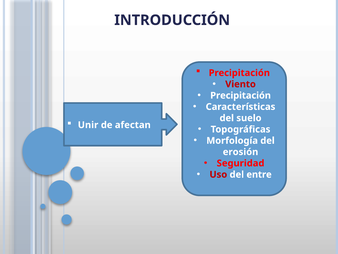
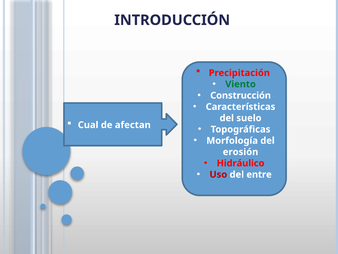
Viento colour: red -> green
Precipitación at (241, 95): Precipitación -> Construcción
Unir: Unir -> Cual
Seguridad: Seguridad -> Hidráulico
